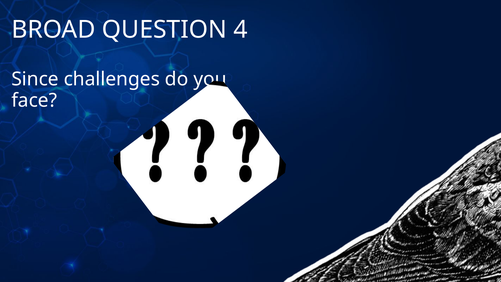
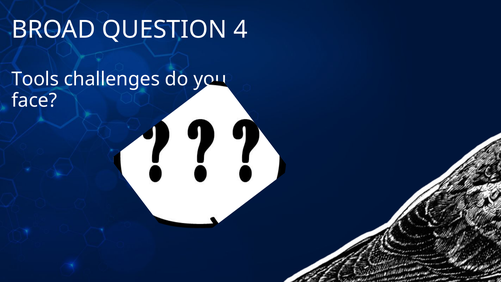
Since: Since -> Tools
